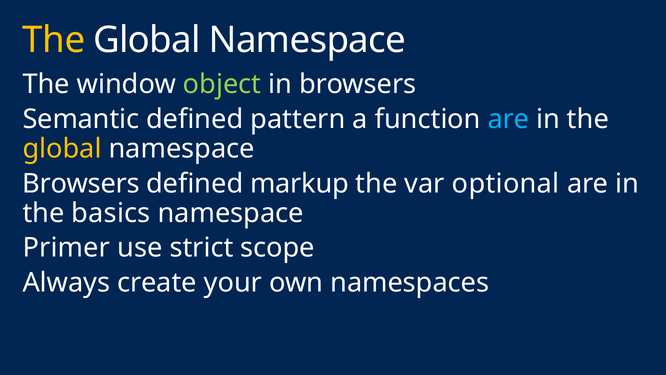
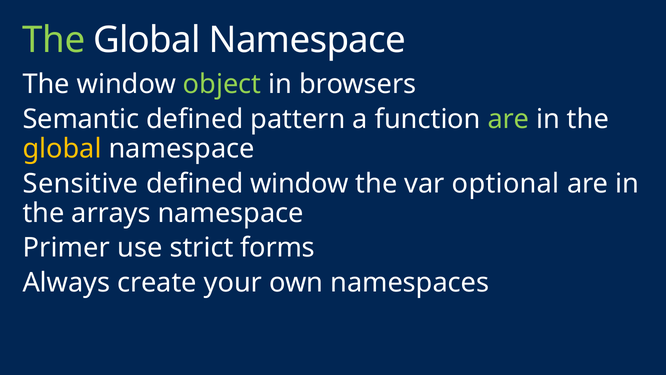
The at (54, 40) colour: yellow -> light green
are at (509, 119) colour: light blue -> light green
Browsers at (81, 183): Browsers -> Sensitive
defined markup: markup -> window
basics: basics -> arrays
scope: scope -> forms
